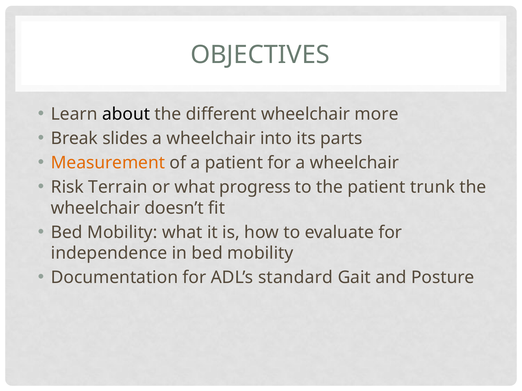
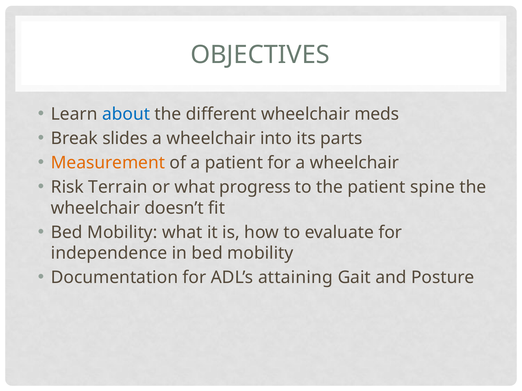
about colour: black -> blue
more: more -> meds
trunk: trunk -> spine
standard: standard -> attaining
